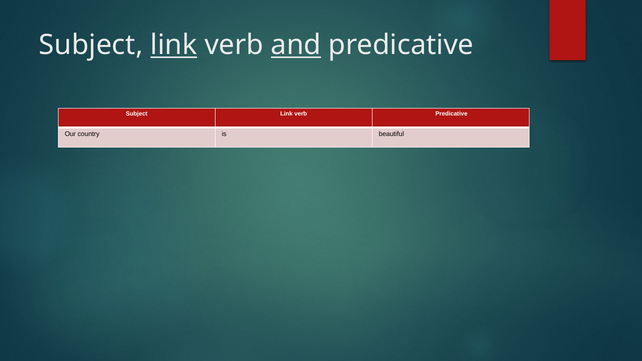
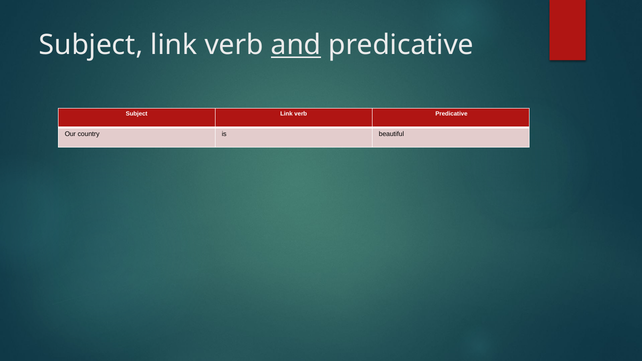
link at (174, 45) underline: present -> none
